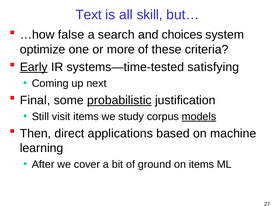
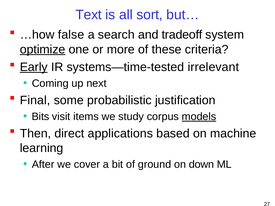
skill: skill -> sort
choices: choices -> tradeoff
optimize underline: none -> present
satisfying: satisfying -> irrelevant
probabilistic underline: present -> none
Still: Still -> Bits
on items: items -> down
